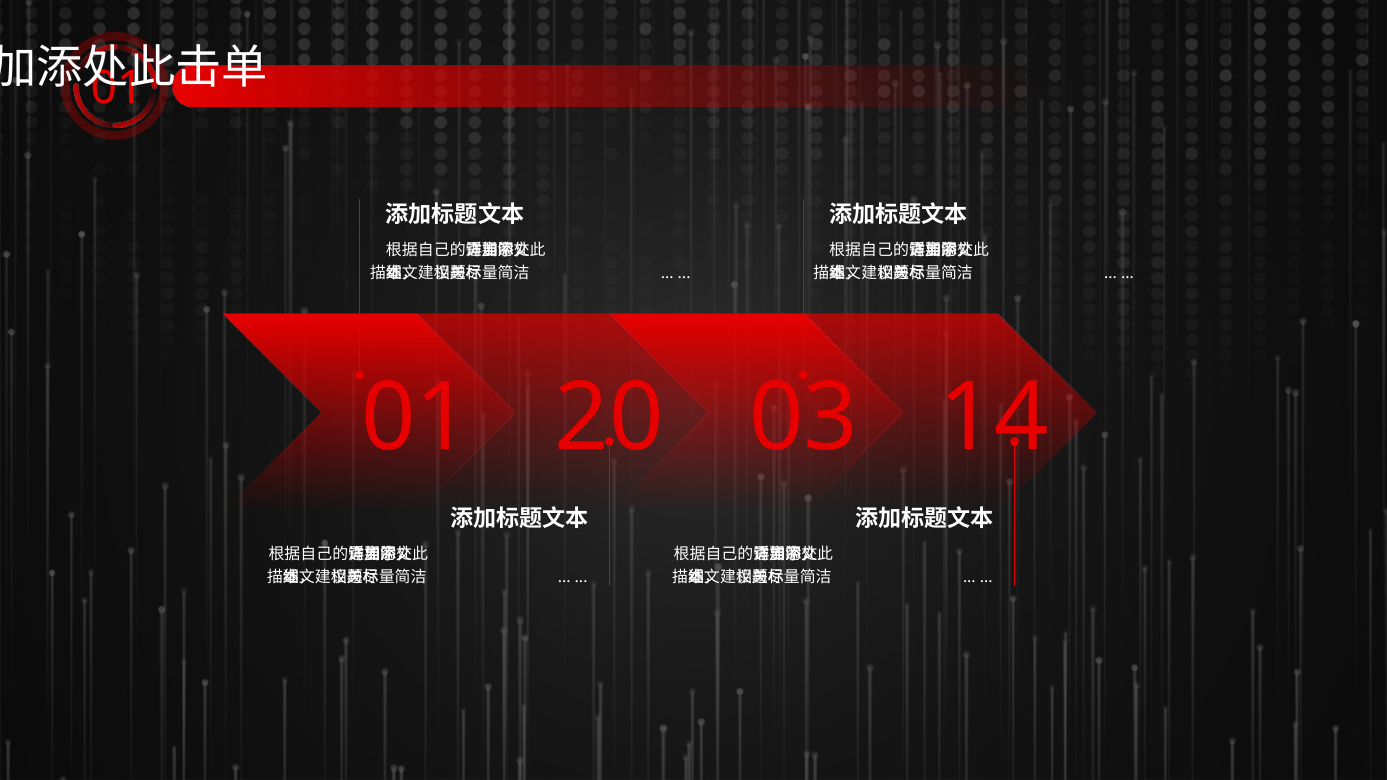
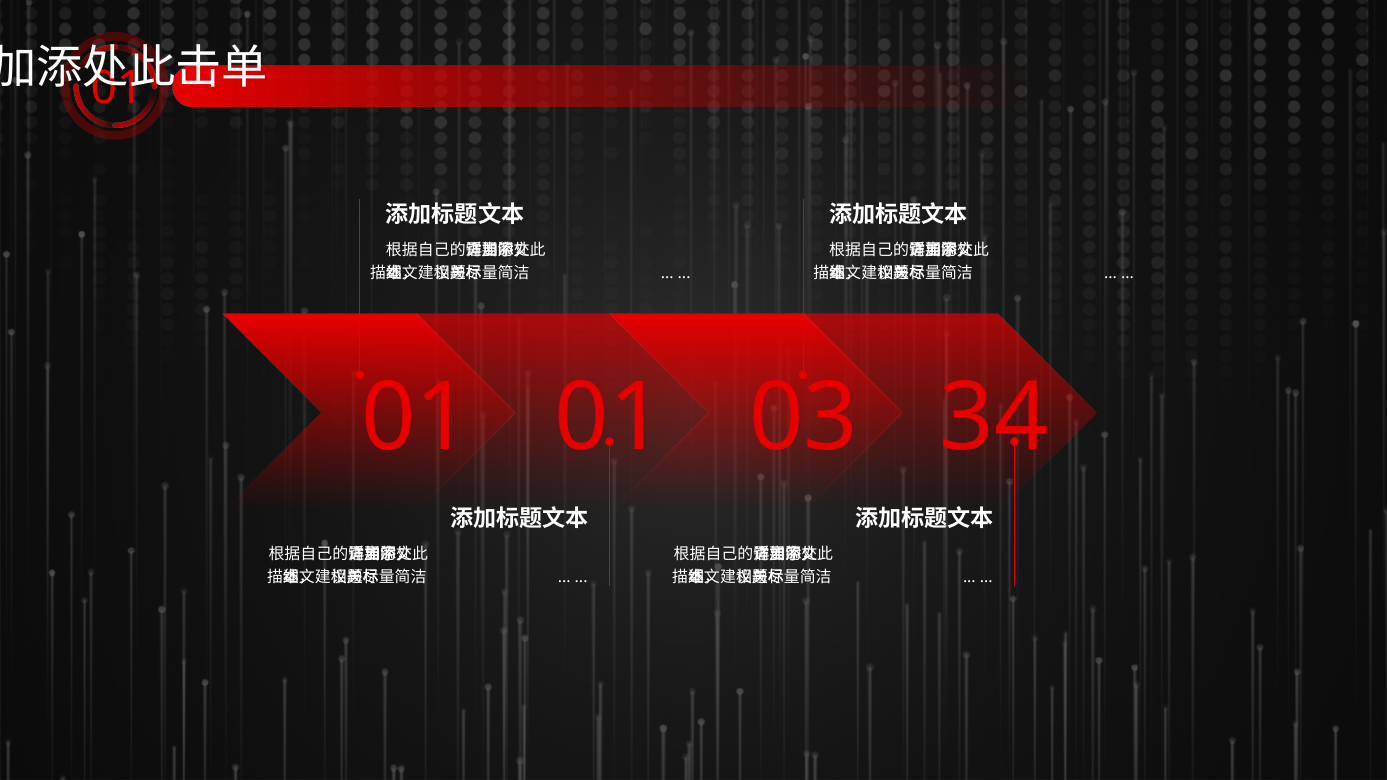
20 at (609, 418): 20 -> 01
14: 14 -> 34
